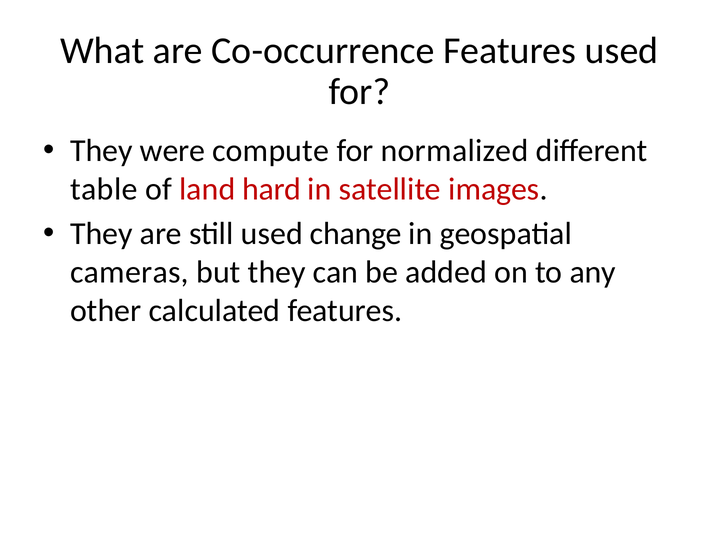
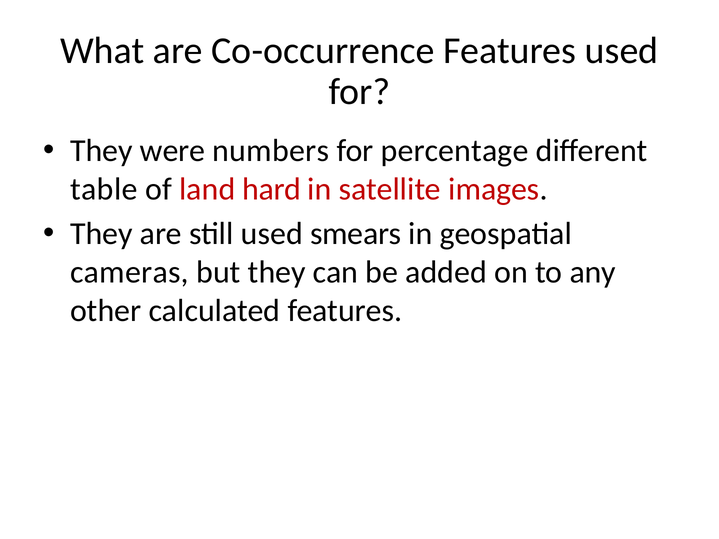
compute: compute -> numbers
normalized: normalized -> percentage
change: change -> smears
